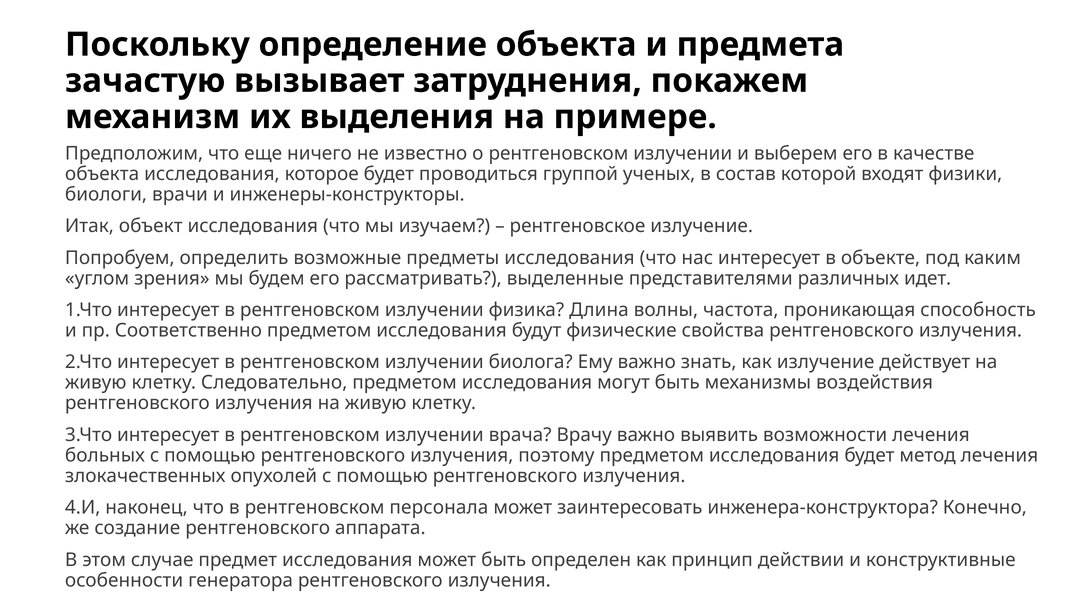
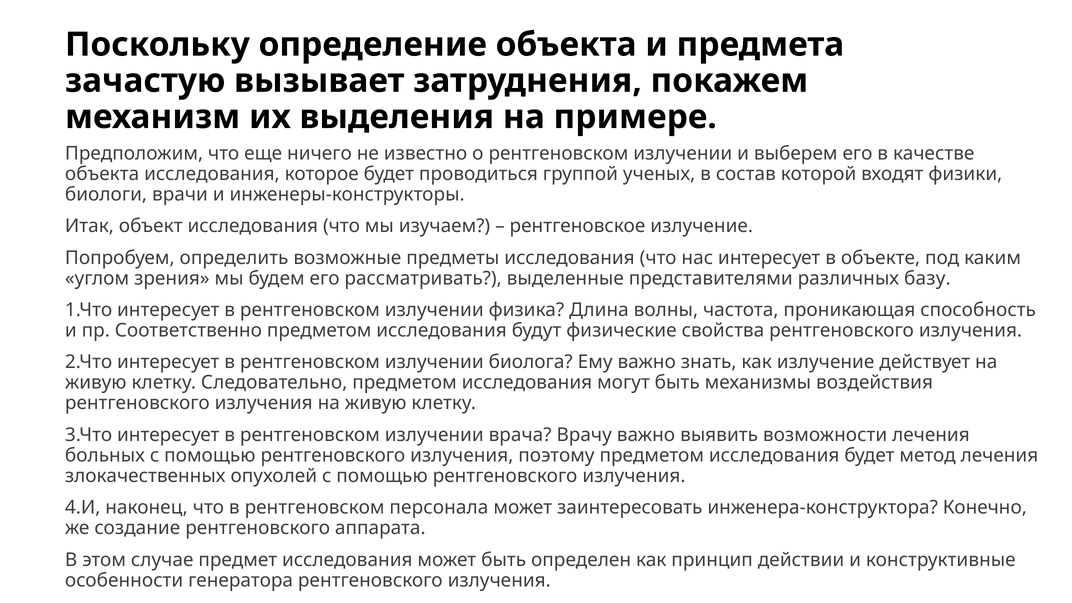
идет: идет -> базу
